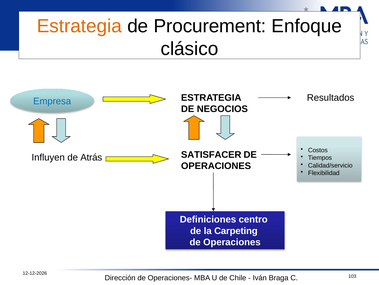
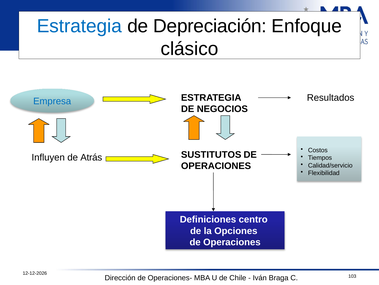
Estrategia at (79, 26) colour: orange -> blue
Procurement: Procurement -> Depreciación
SATISFACER: SATISFACER -> SUSTITUTOS
Carpeting: Carpeting -> Opciones
